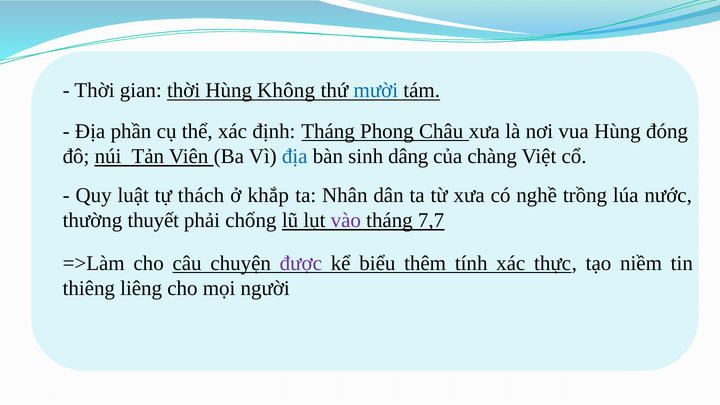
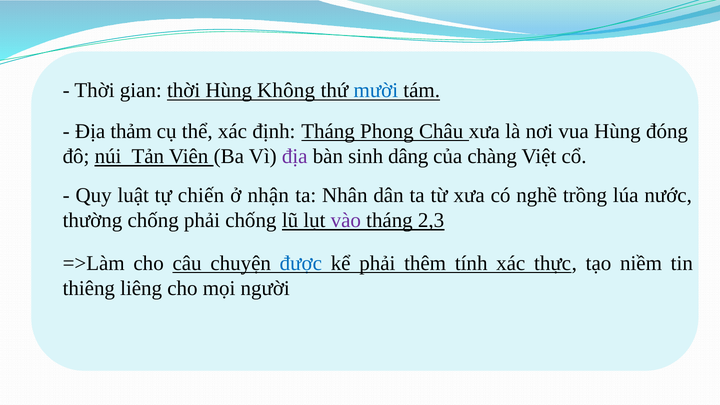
phần: phần -> thảm
địa at (295, 156) colour: blue -> purple
thách: thách -> chiến
khắp: khắp -> nhận
thường thuyết: thuyết -> chống
7,7: 7,7 -> 2,3
được colour: purple -> blue
kể biểu: biểu -> phải
